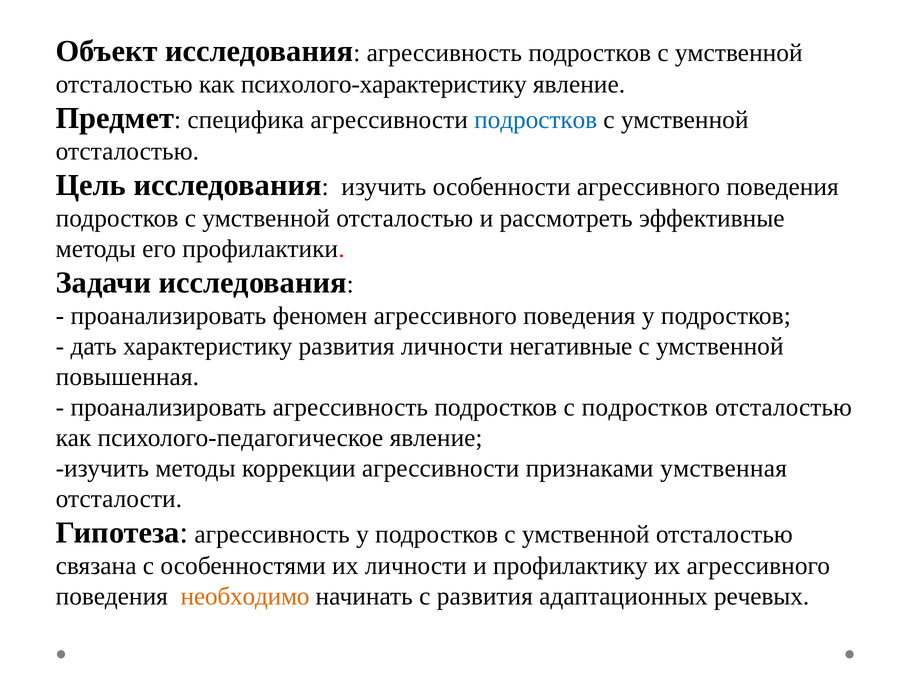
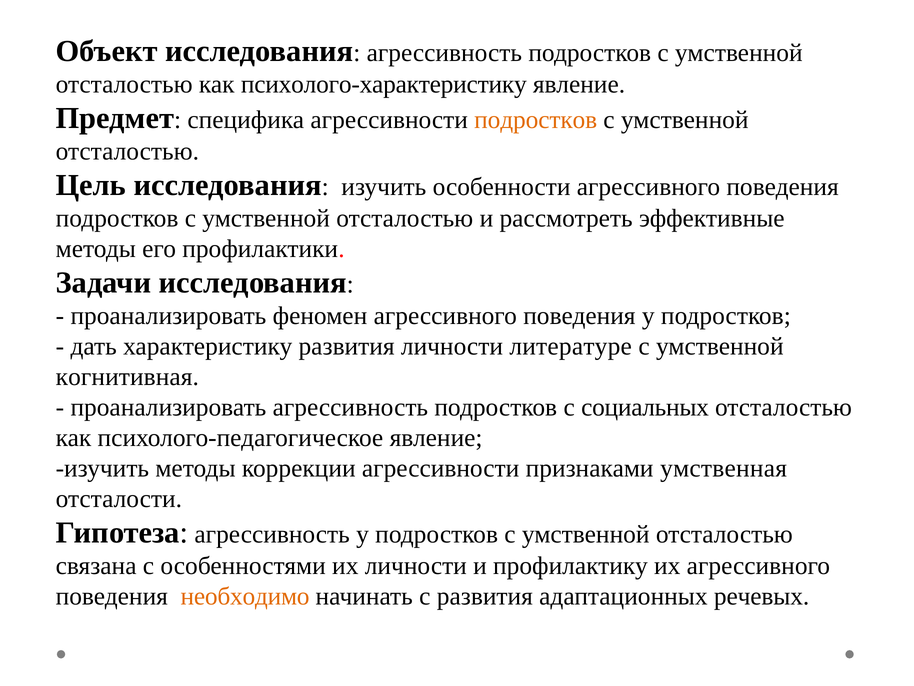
подростков at (536, 120) colour: blue -> orange
негативные: негативные -> литературе
повышенная: повышенная -> когнитивная
с подростков: подростков -> социальных
